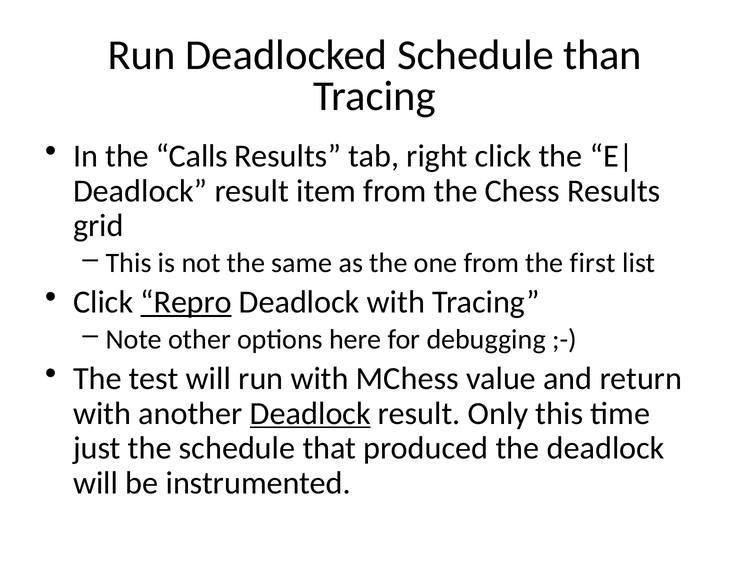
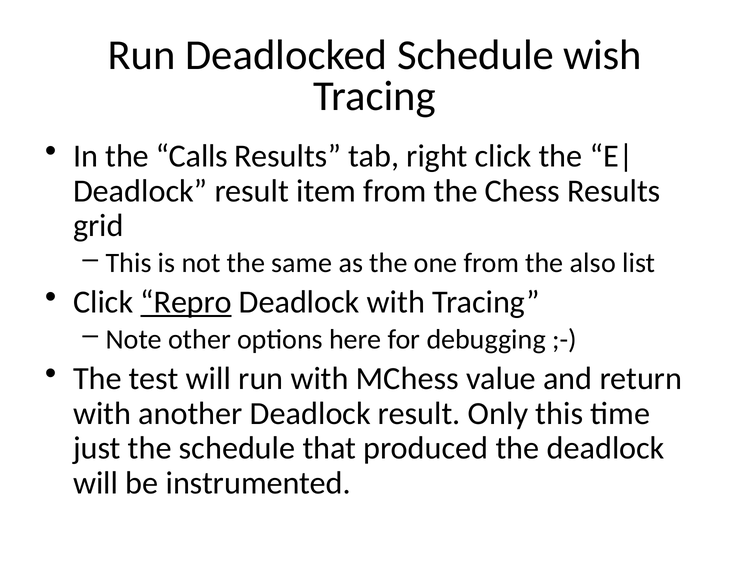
than: than -> wish
first: first -> also
Deadlock at (310, 414) underline: present -> none
